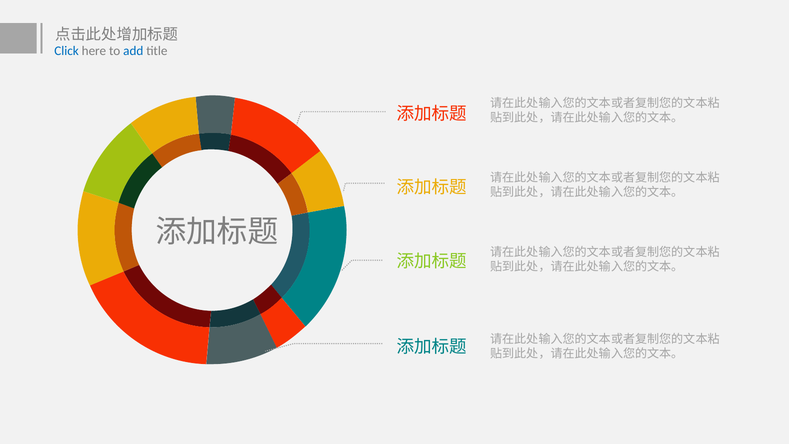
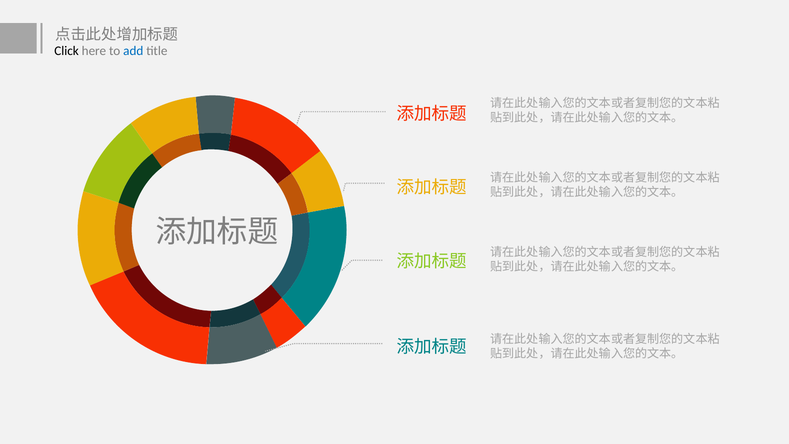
Click colour: blue -> black
